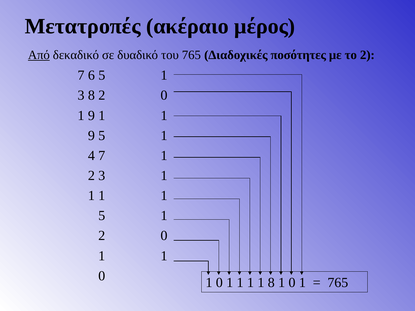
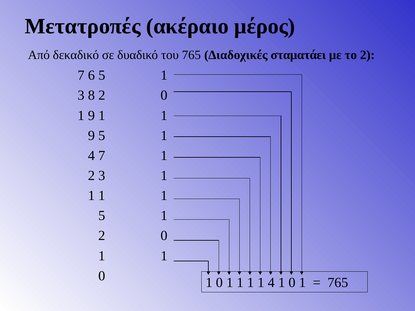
Από underline: present -> none
ποσότητες: ποσότητες -> σταματάει
1 1 8: 8 -> 4
